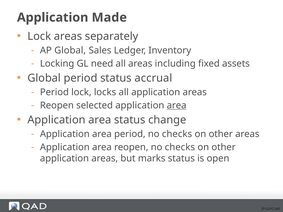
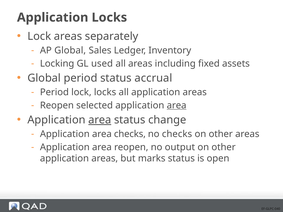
Application Made: Made -> Locks
need: need -> used
area at (100, 120) underline: none -> present
area period: period -> checks
reopen no checks: checks -> output
